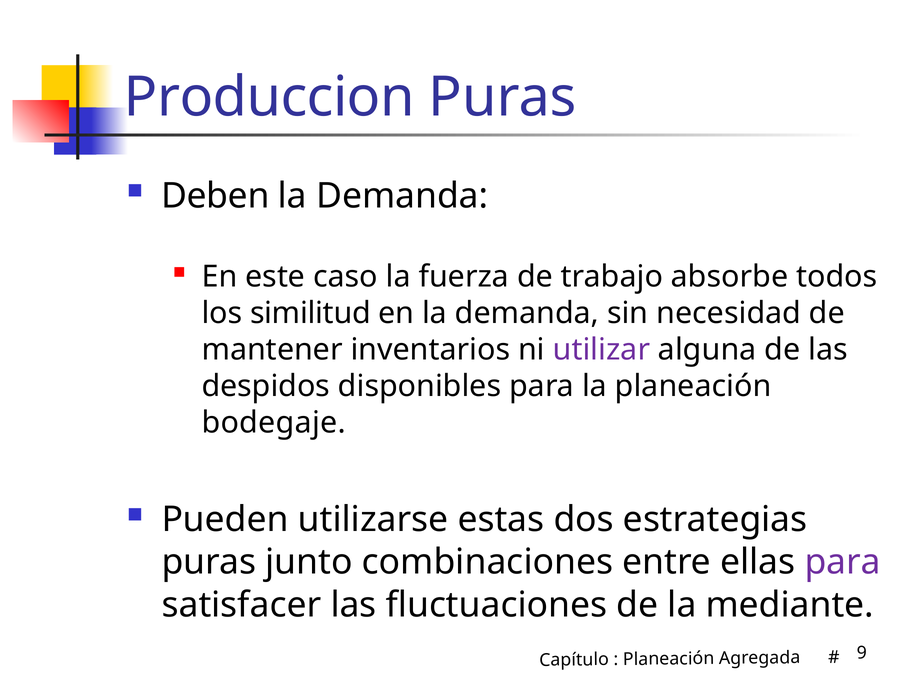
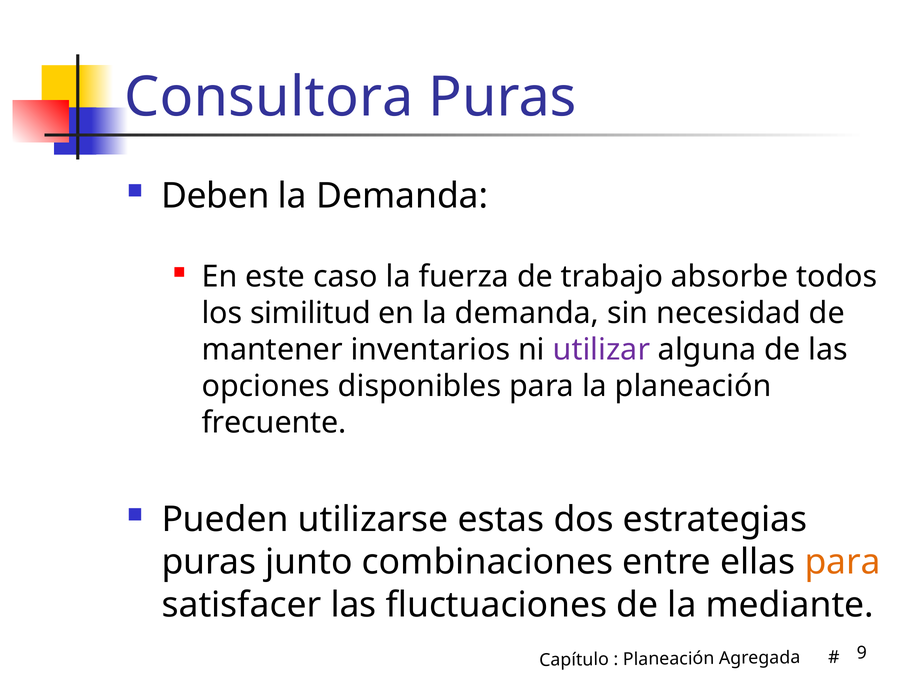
Produccion: Produccion -> Consultora
despidos: despidos -> opciones
bodegaje: bodegaje -> frecuente
para at (843, 563) colour: purple -> orange
